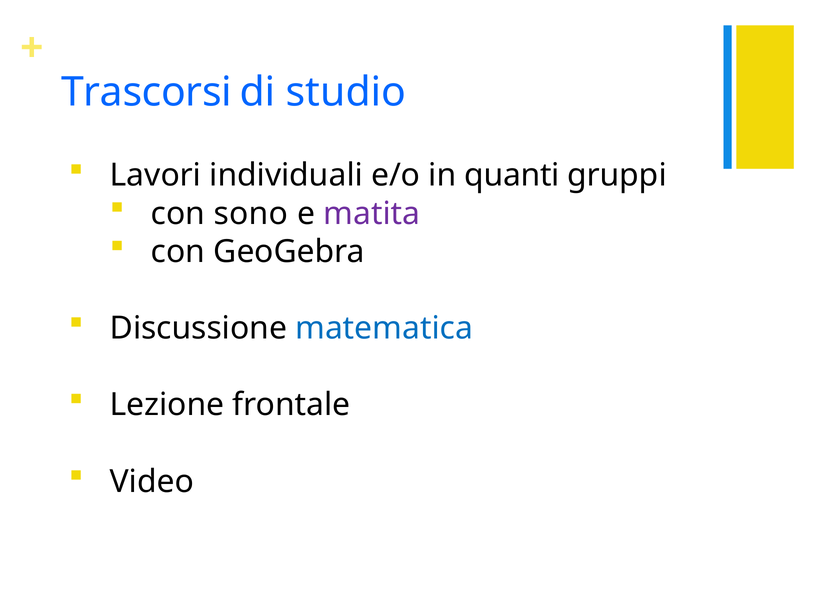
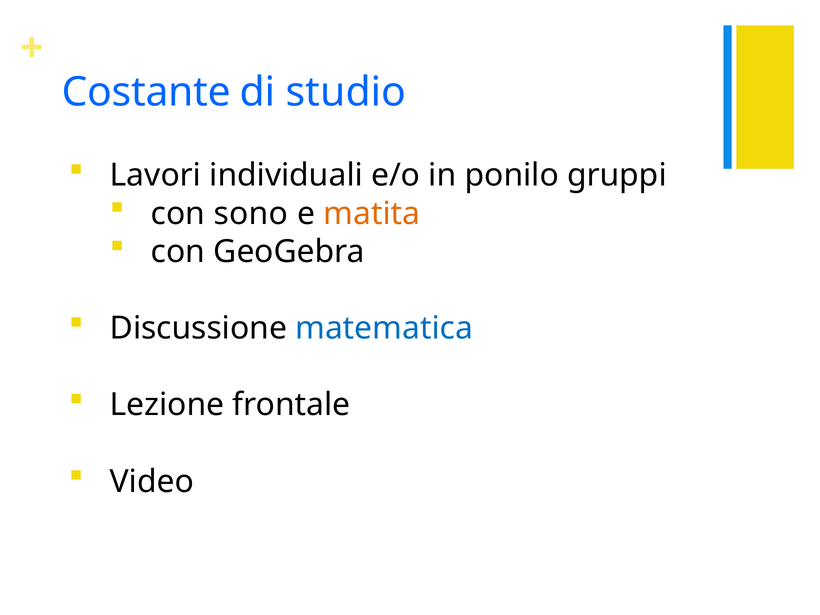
Trascorsi: Trascorsi -> Costante
quanti: quanti -> ponilo
matita colour: purple -> orange
